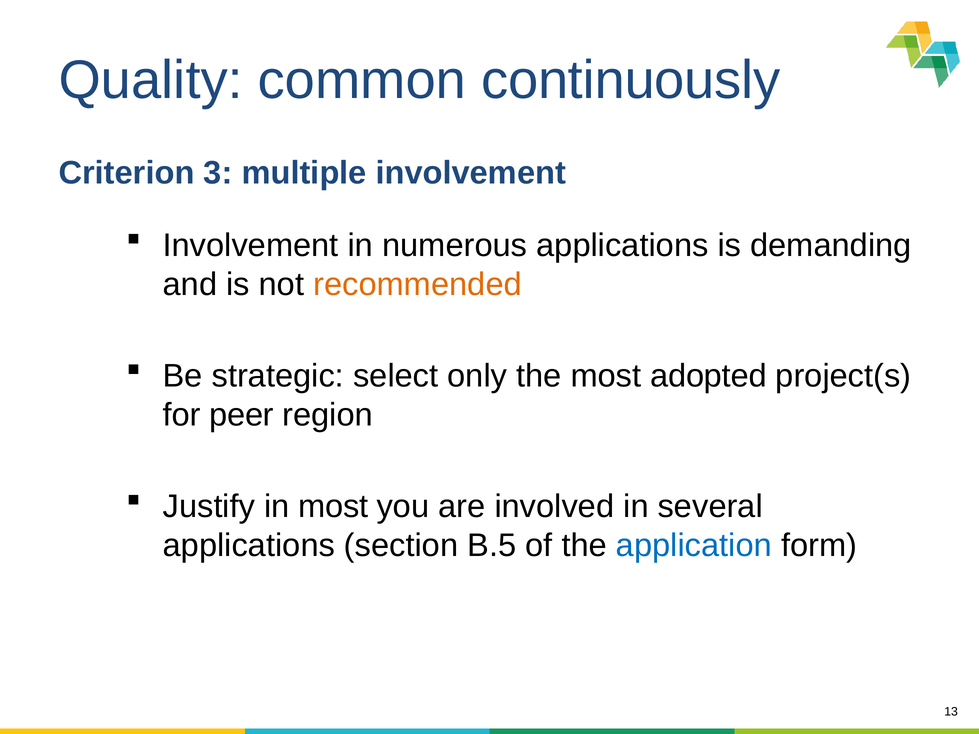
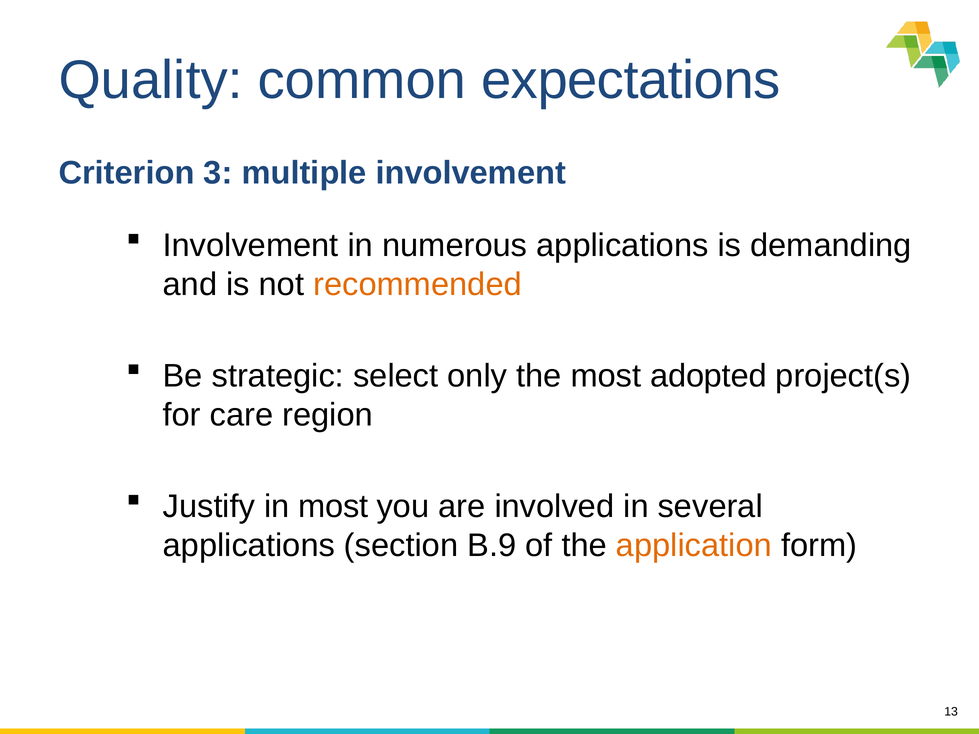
continuously: continuously -> expectations
peer: peer -> care
B.5: B.5 -> B.9
application colour: blue -> orange
